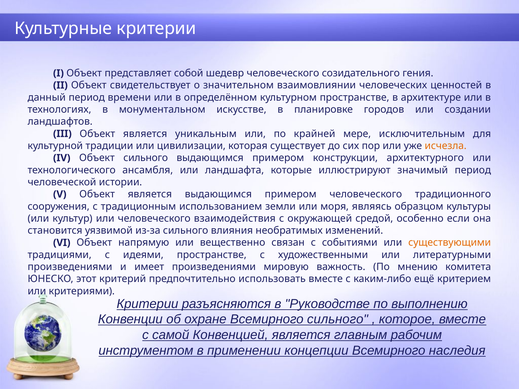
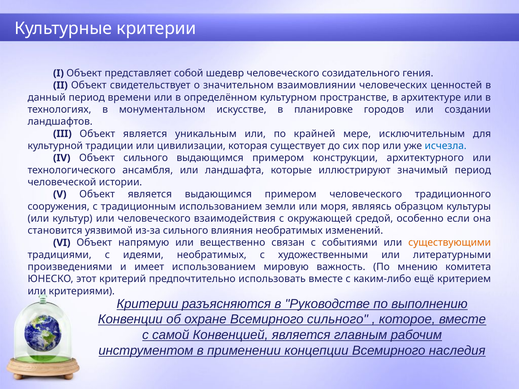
исчезла colour: orange -> blue
идеями пространстве: пространстве -> необратимых
имеет произведениями: произведениями -> использованием
